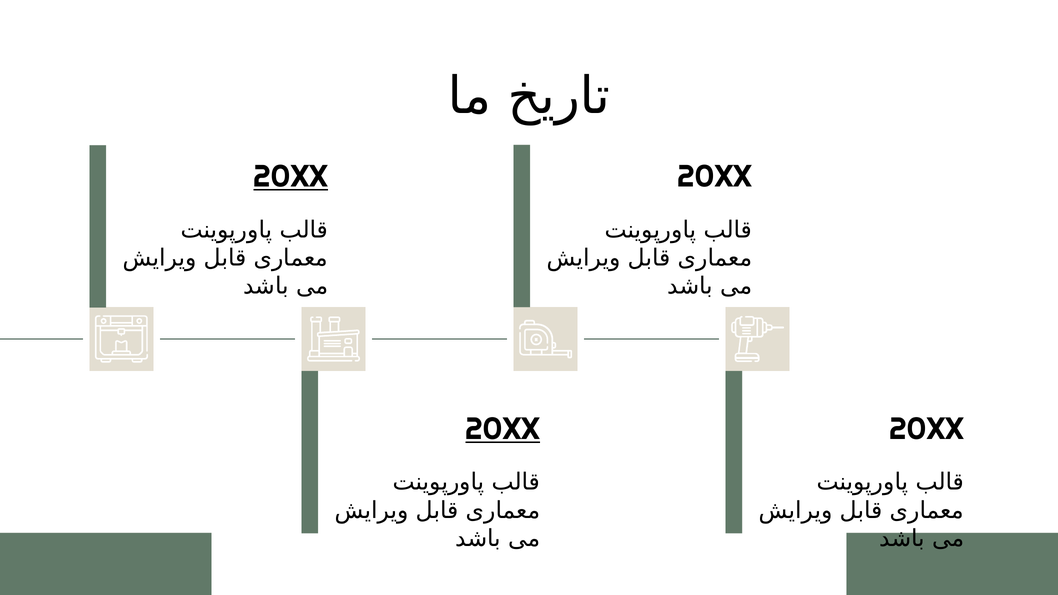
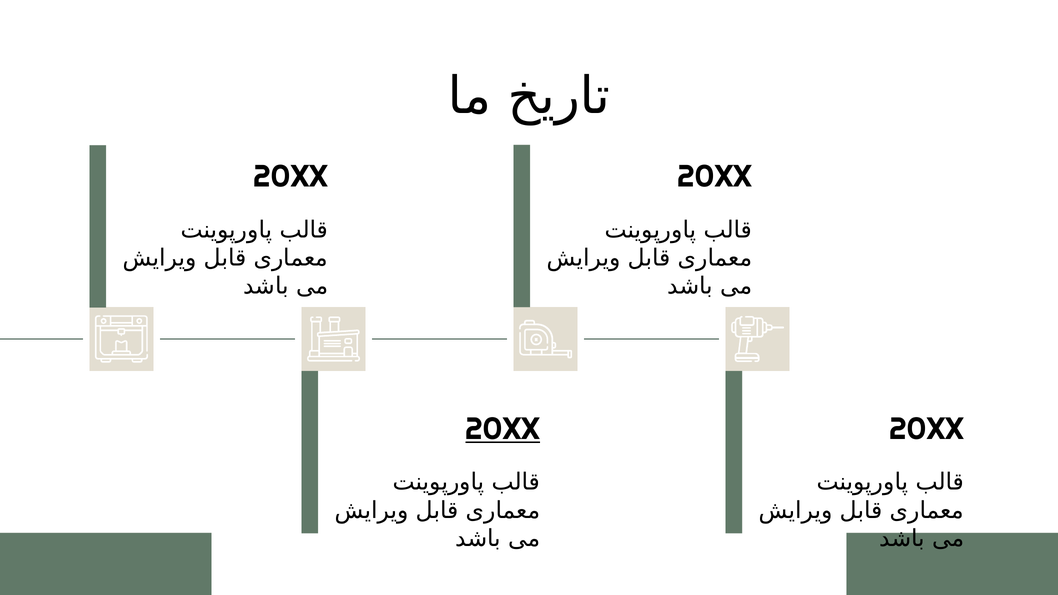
20XX at (291, 177) underline: present -> none
